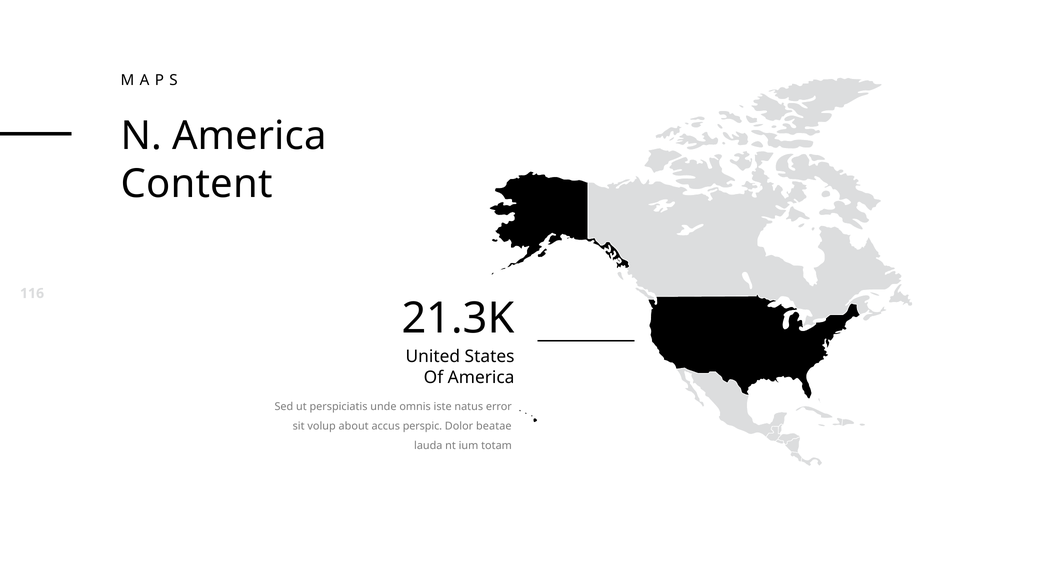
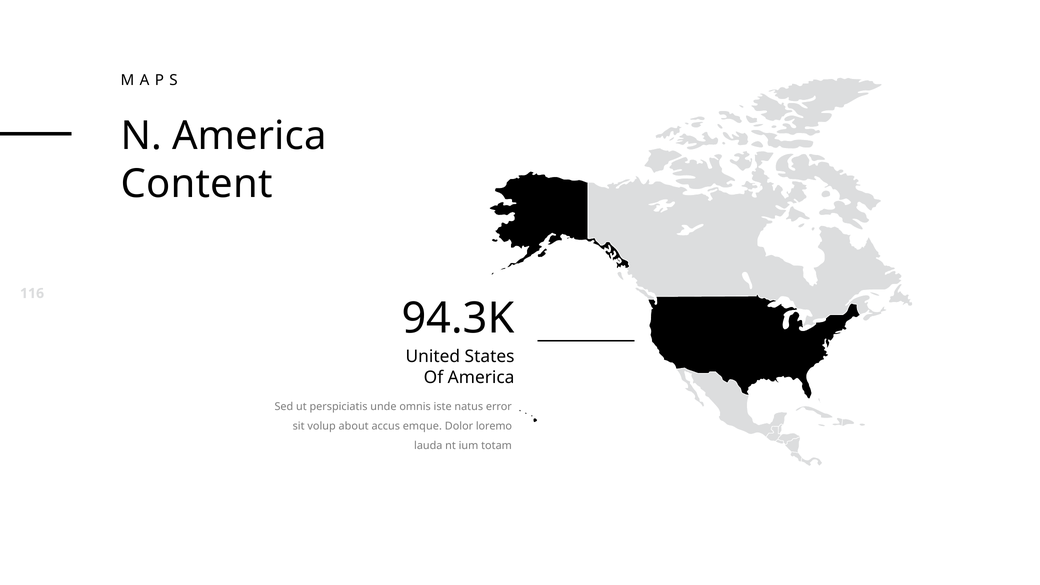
21.3K: 21.3K -> 94.3K
perspic: perspic -> emque
beatae: beatae -> loremo
